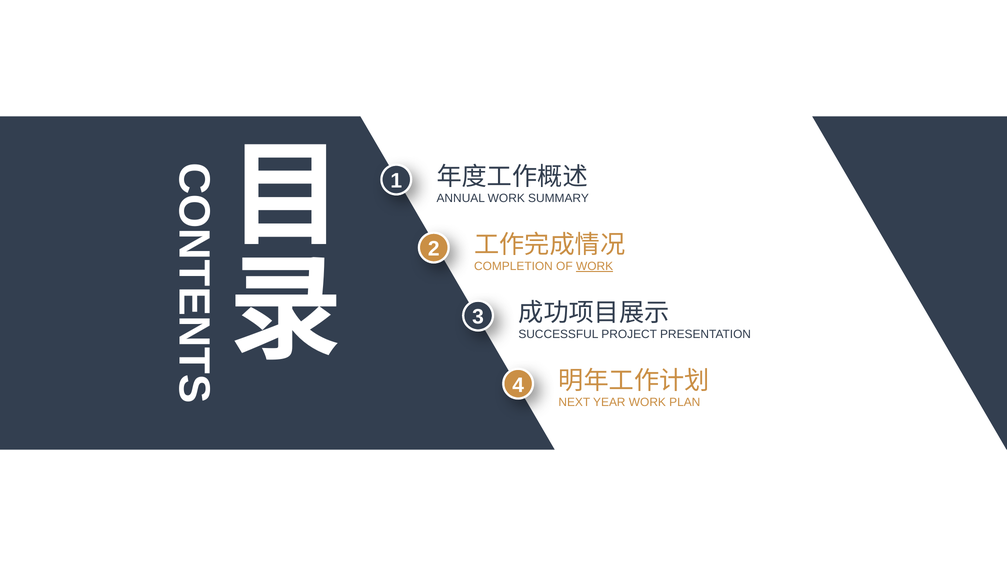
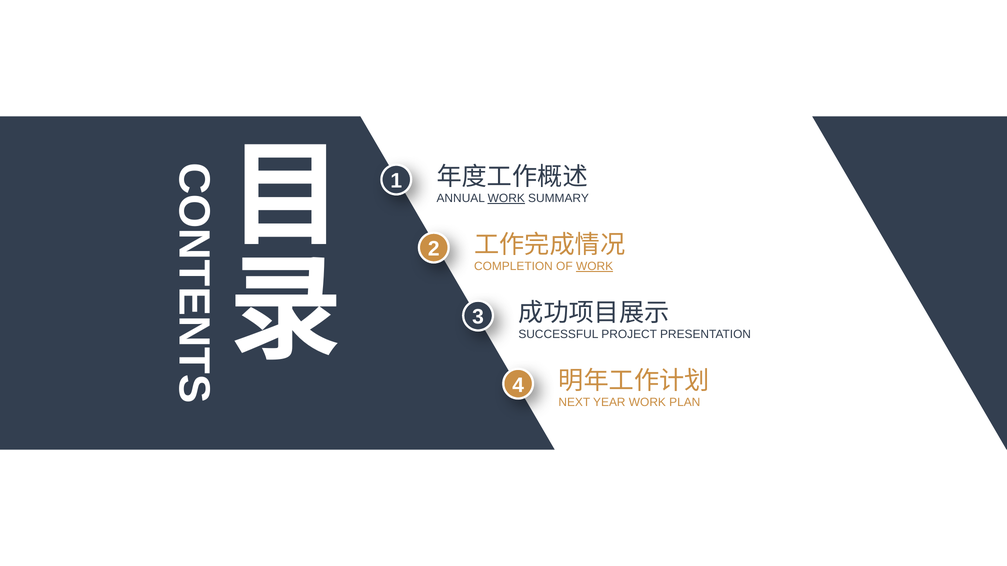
WORK at (506, 198) underline: none -> present
